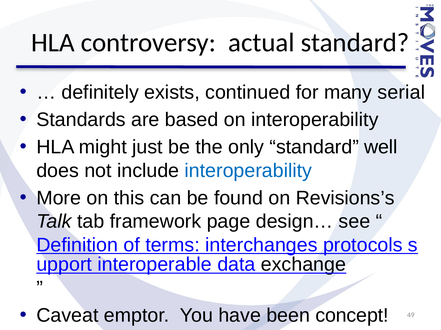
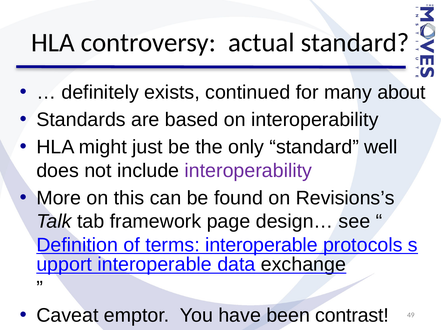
serial: serial -> about
interoperability at (248, 171) colour: blue -> purple
terms interchanges: interchanges -> interoperable
concept: concept -> contrast
